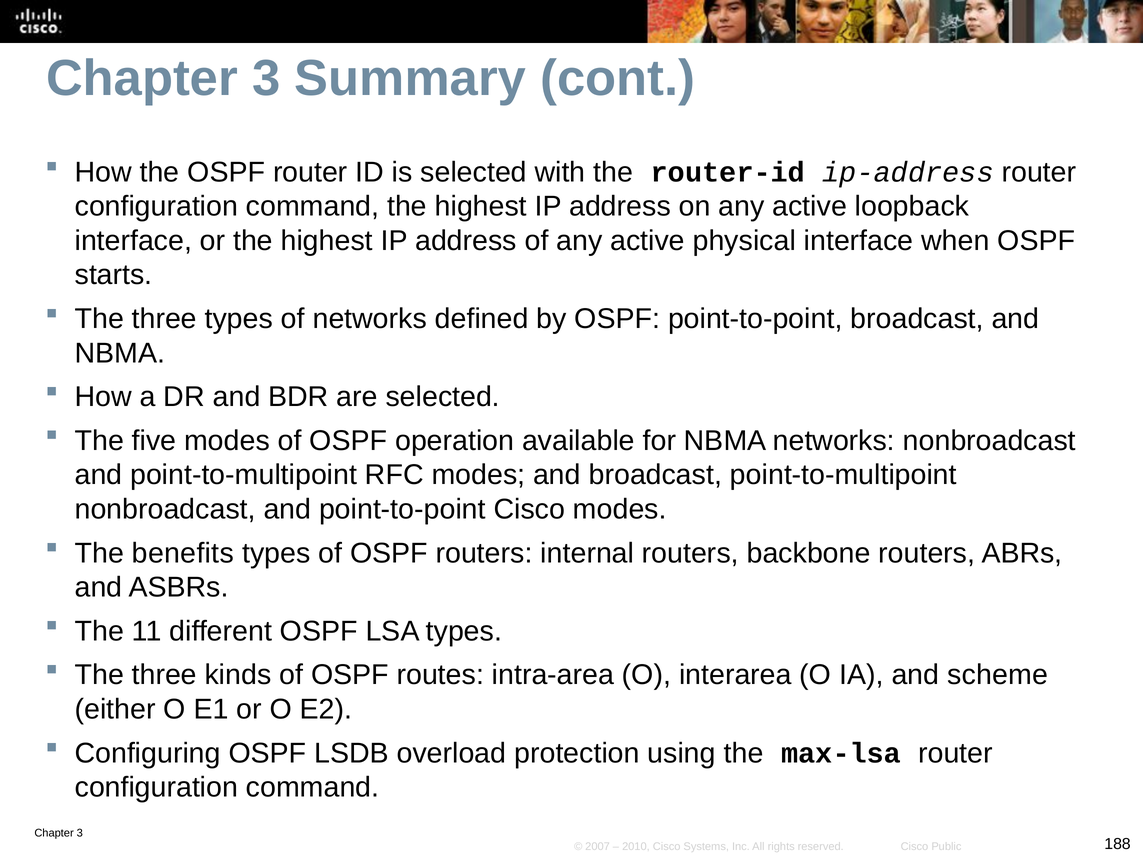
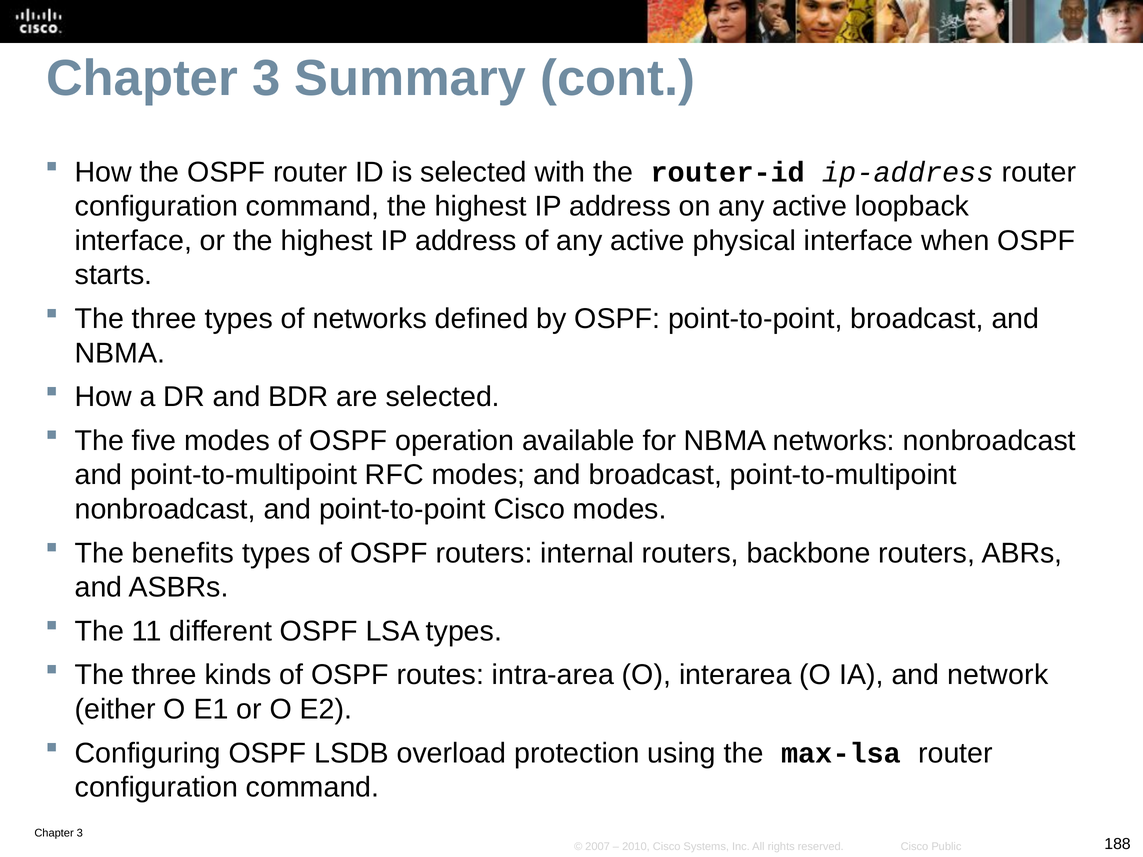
scheme: scheme -> network
